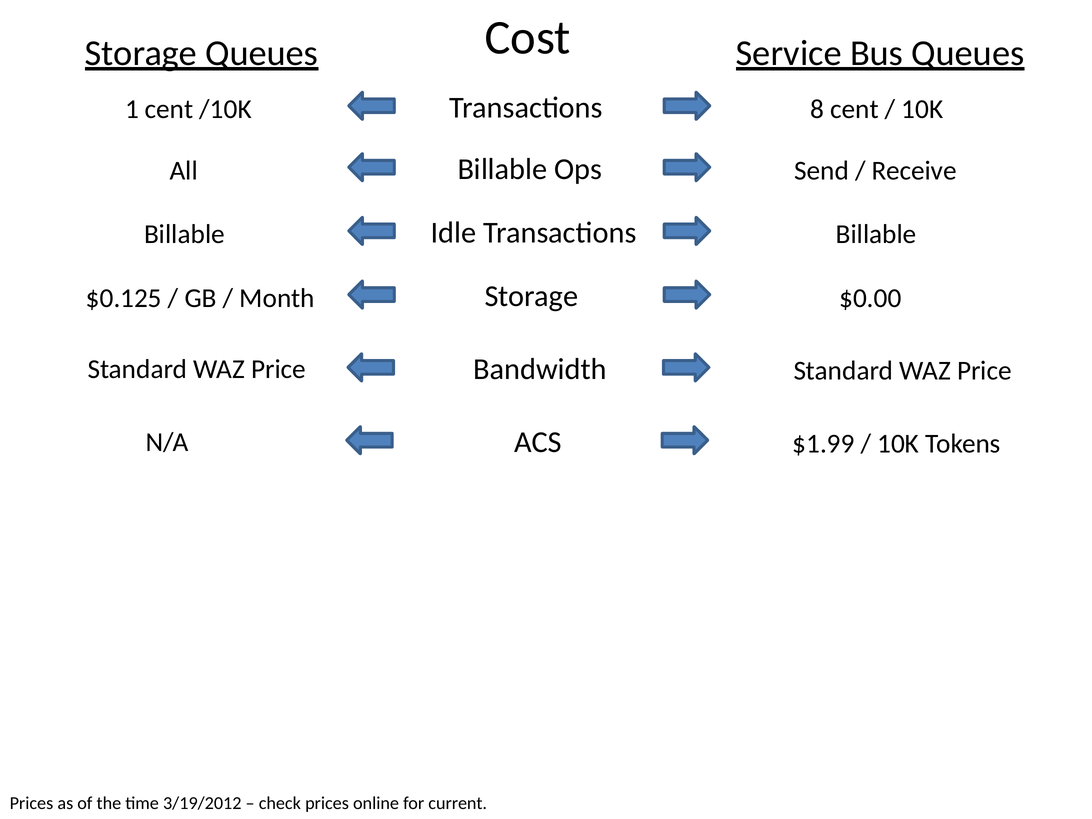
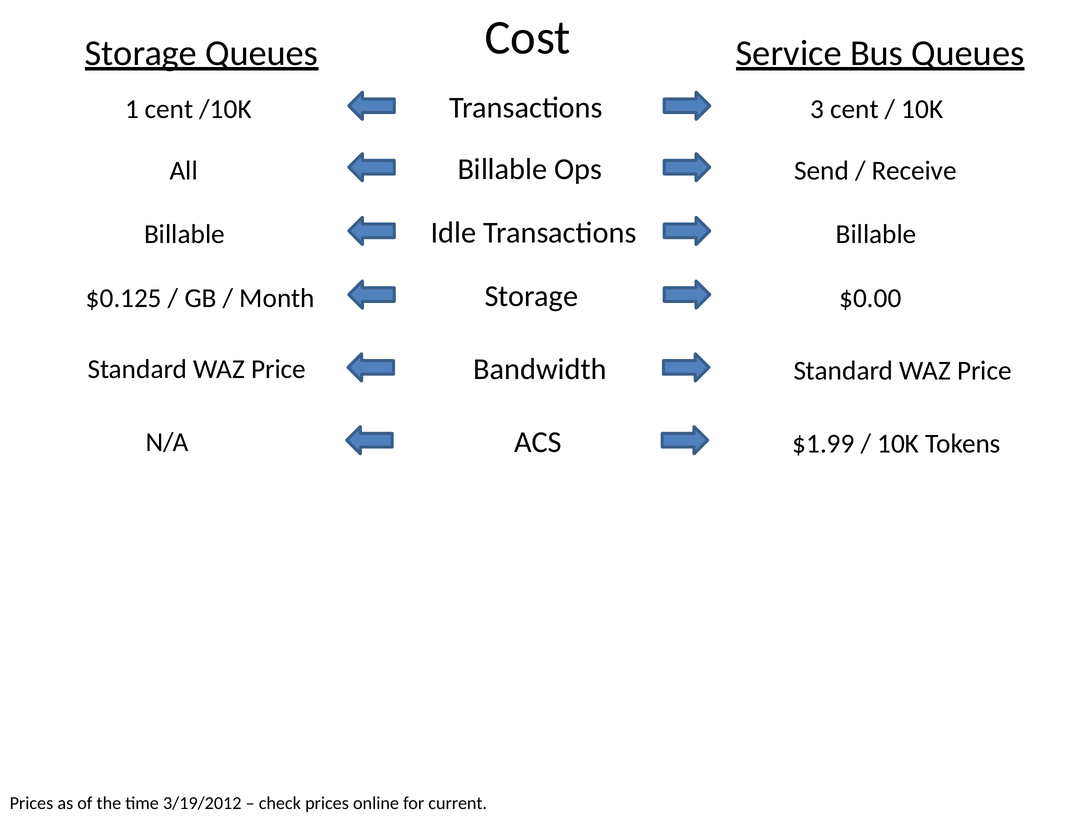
8: 8 -> 3
